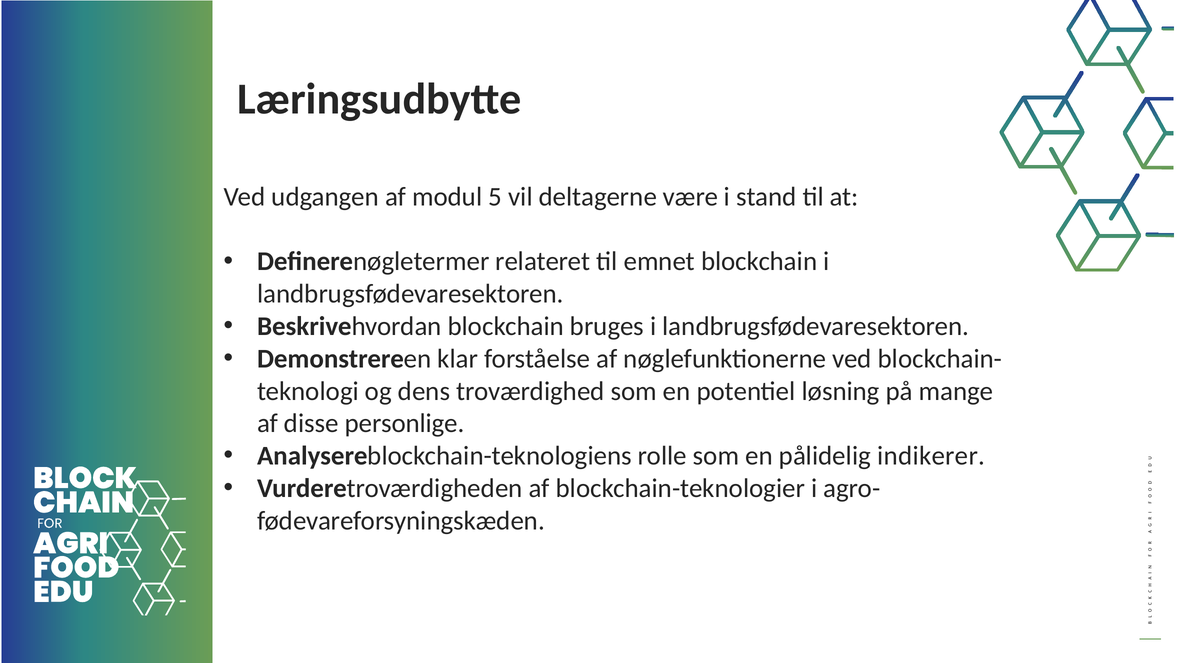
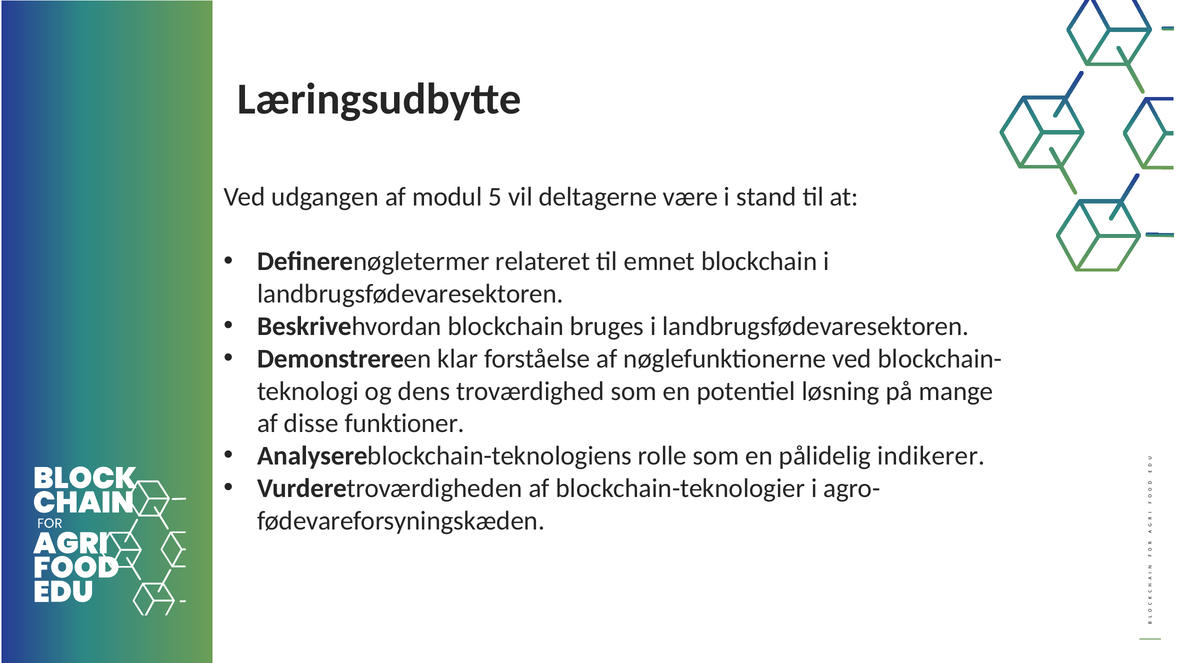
personlige: personlige -> funktioner
